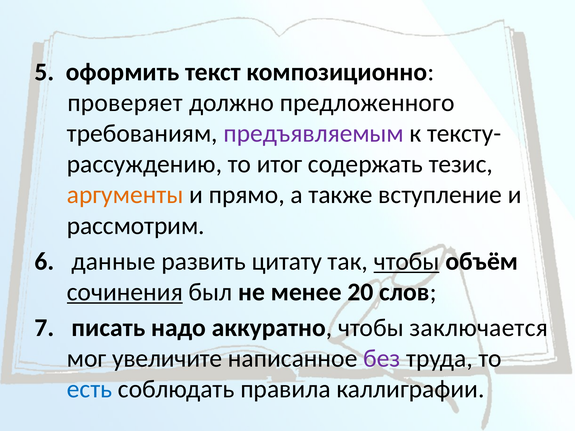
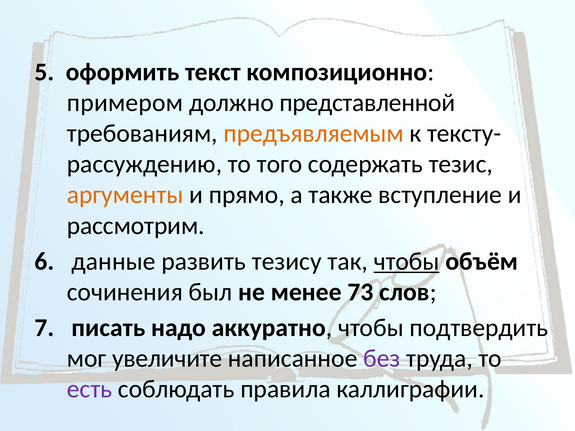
проверяет: проверяет -> примером
предложенного: предложенного -> представленной
предъявляемым colour: purple -> orange
итог: итог -> того
цитату: цитату -> тезису
сочинения underline: present -> none
20: 20 -> 73
заключается: заключается -> подтвердить
есть colour: blue -> purple
